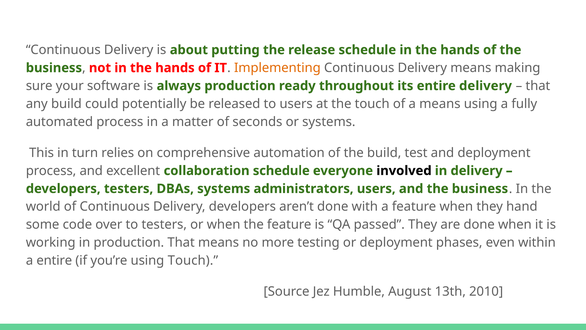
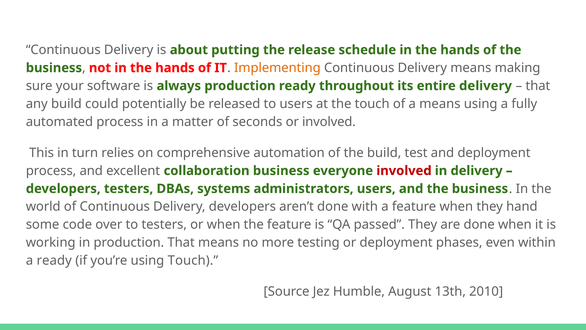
or systems: systems -> involved
collaboration schedule: schedule -> business
involved at (404, 171) colour: black -> red
a entire: entire -> ready
